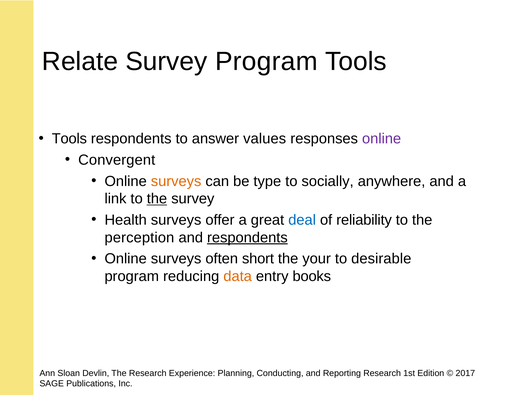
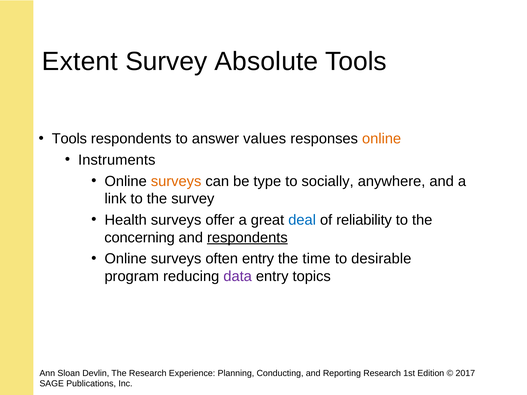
Relate: Relate -> Extent
Survey Program: Program -> Absolute
online at (382, 139) colour: purple -> orange
Convergent: Convergent -> Instruments
the at (157, 199) underline: present -> none
perception: perception -> concerning
often short: short -> entry
your: your -> time
data colour: orange -> purple
books: books -> topics
